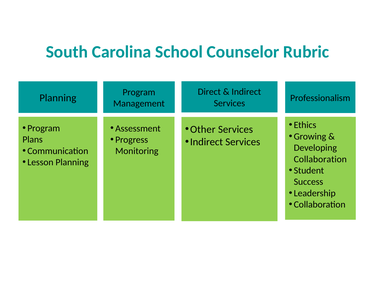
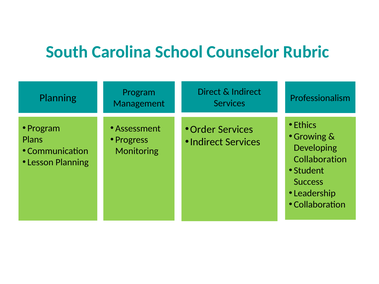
Other: Other -> Order
